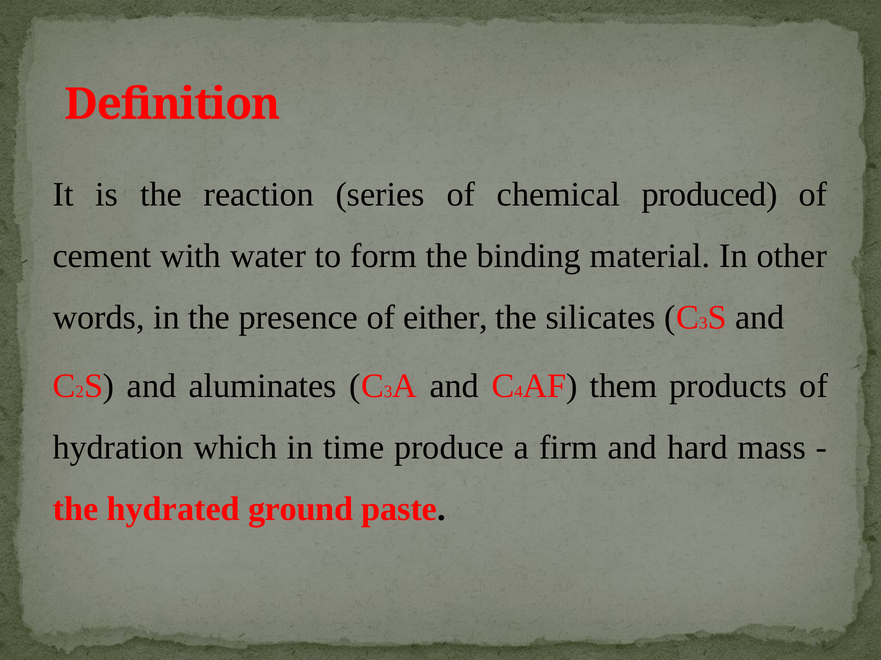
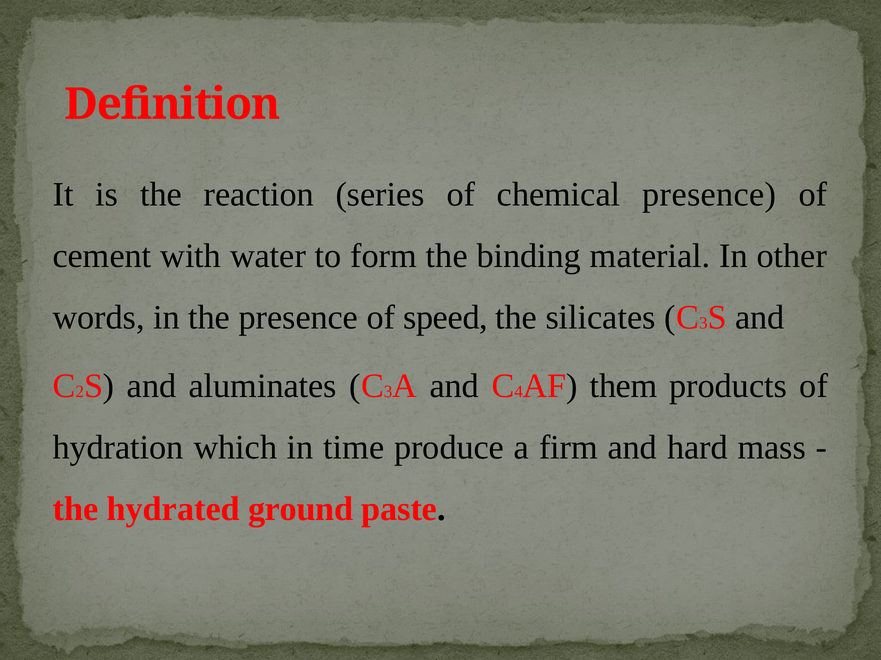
chemical produced: produced -> presence
either: either -> speed
